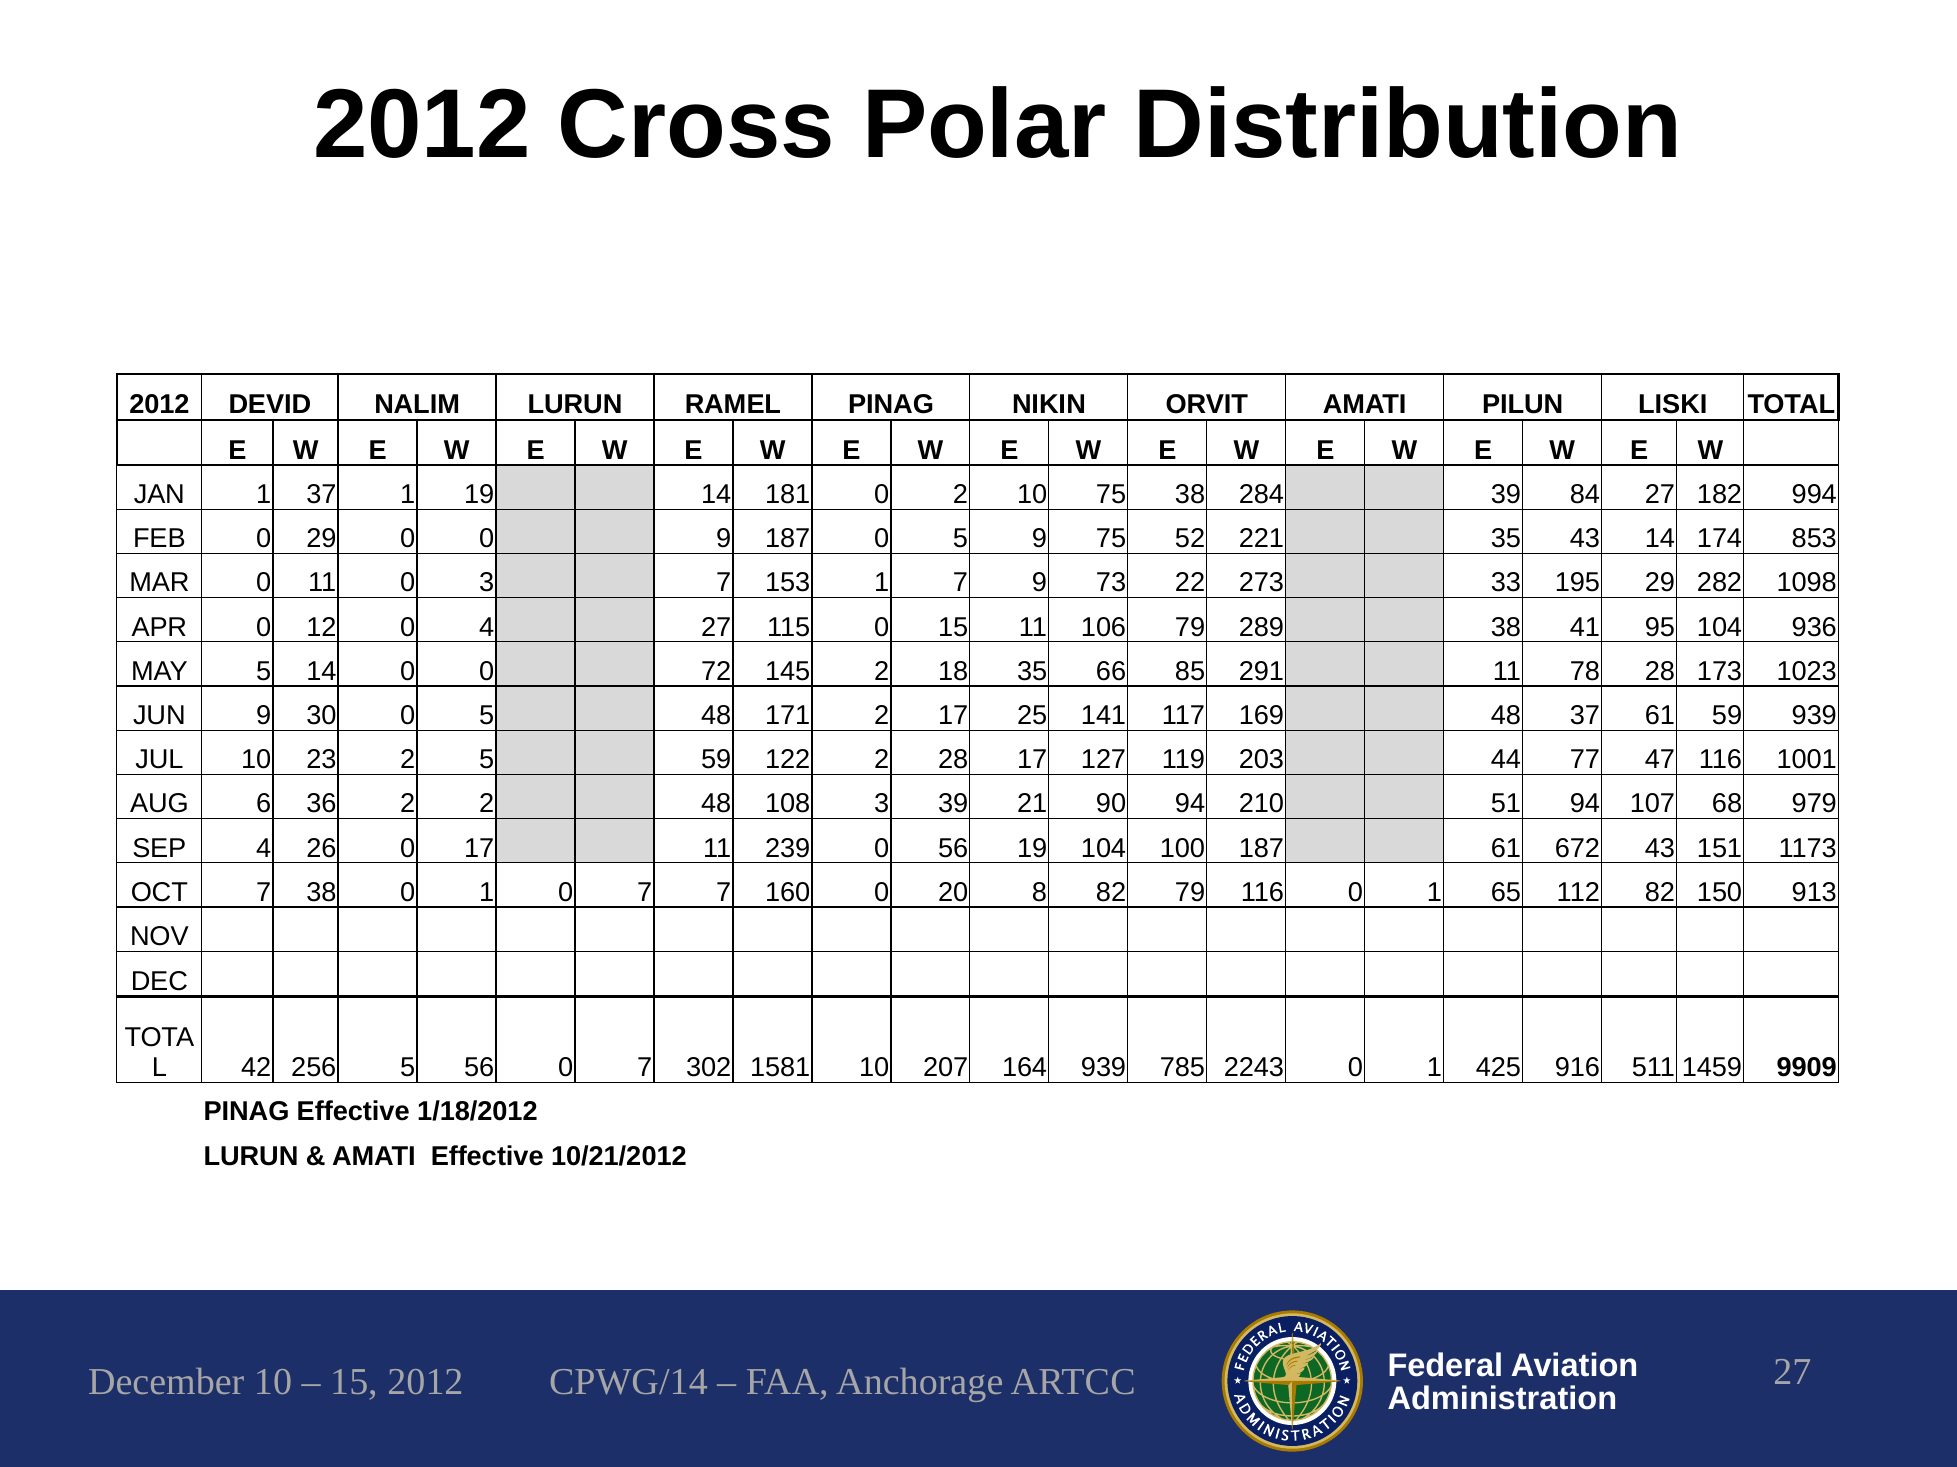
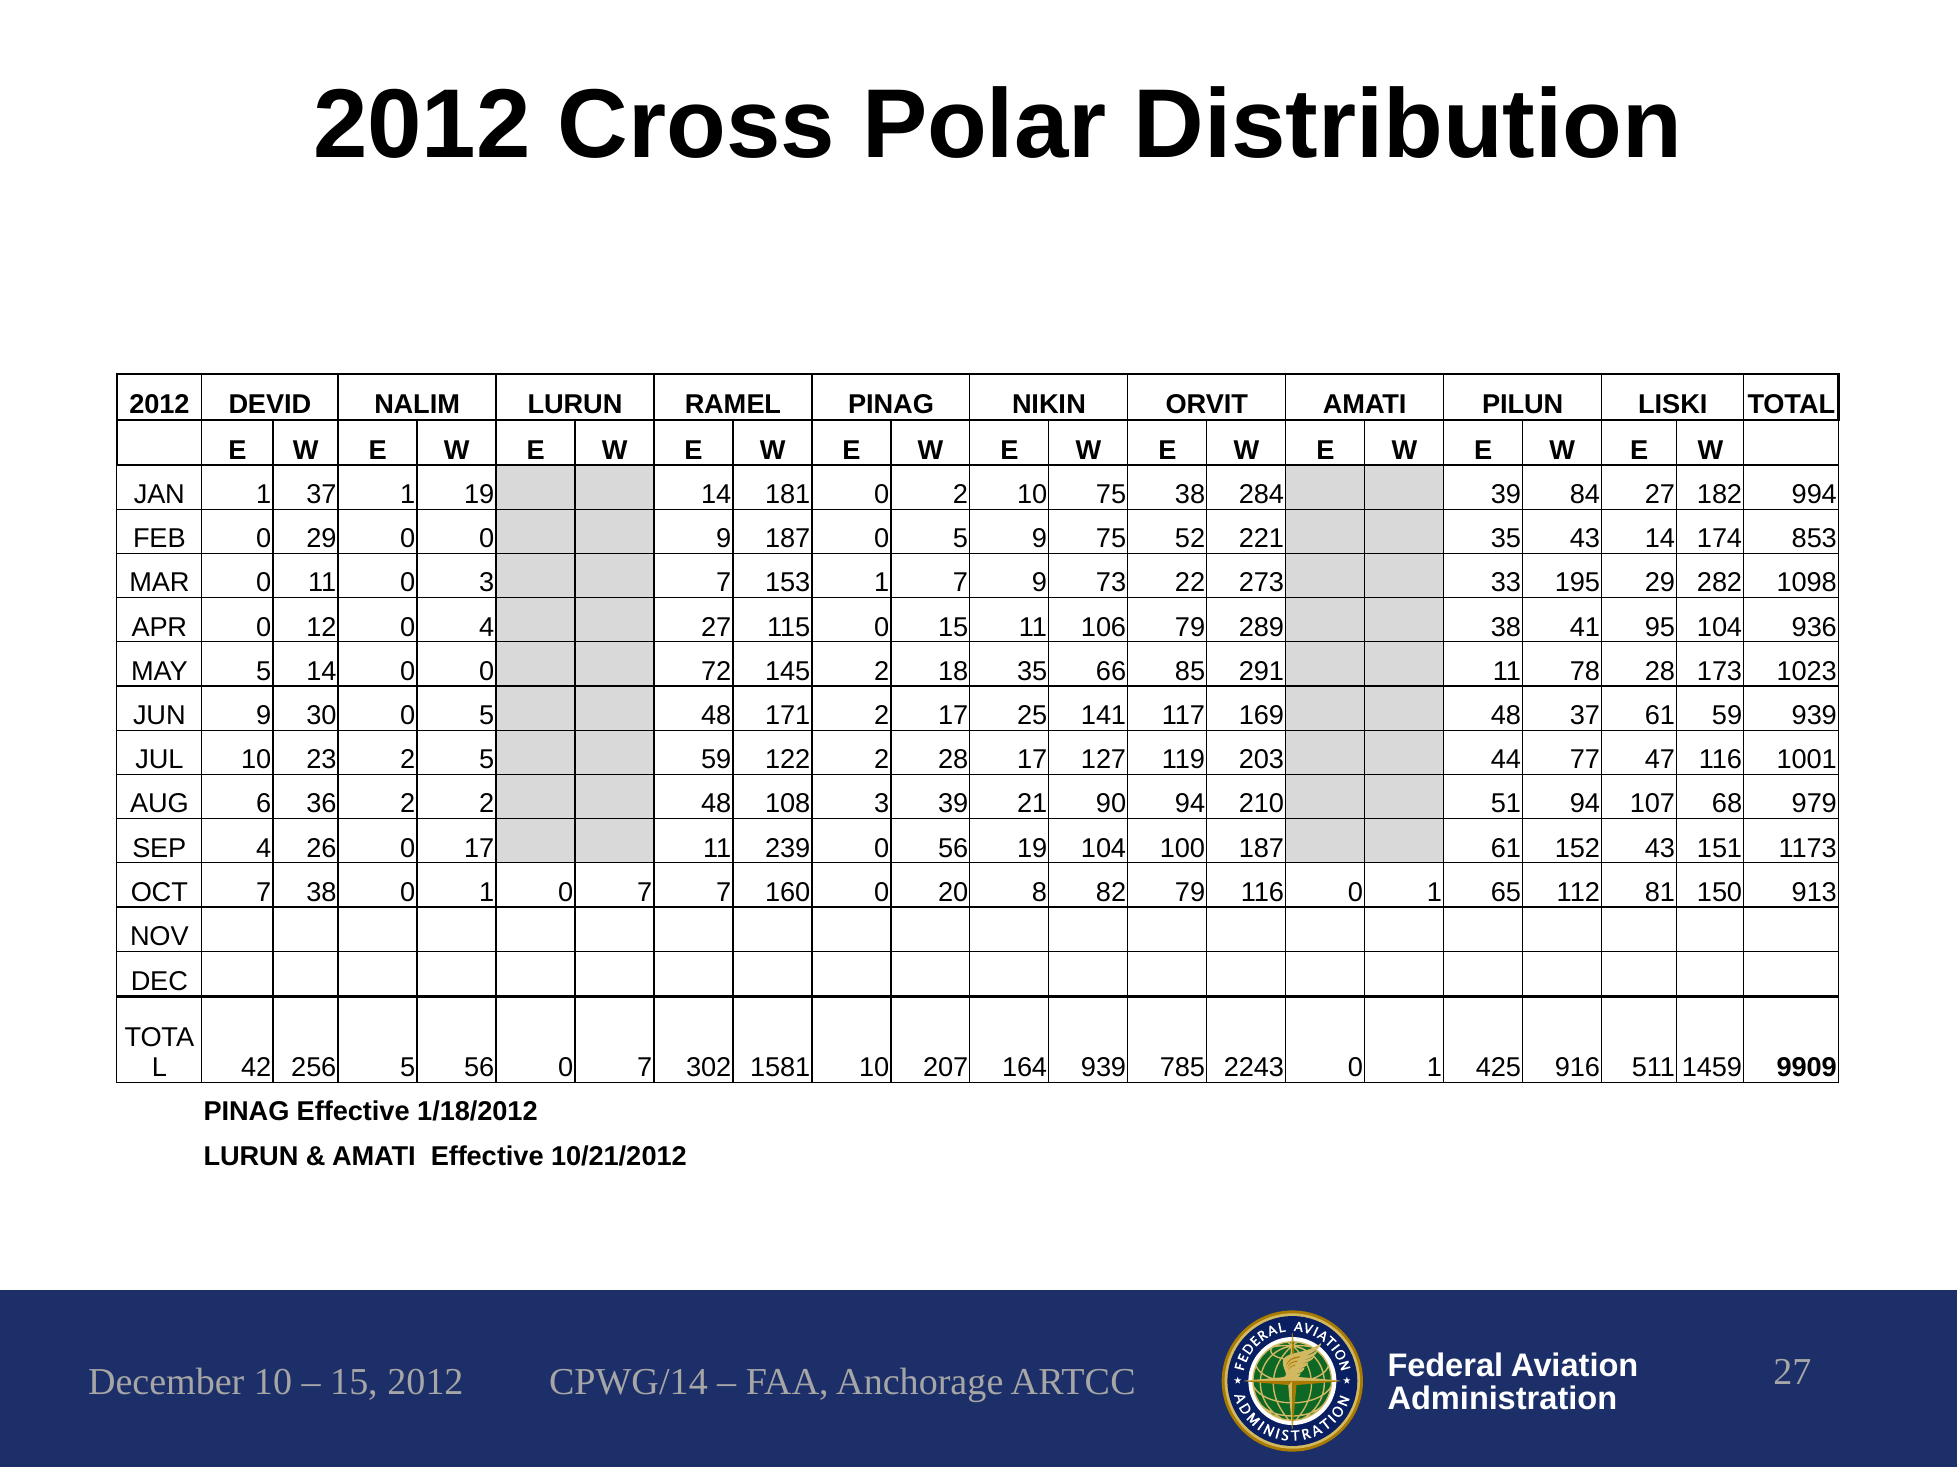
672: 672 -> 152
112 82: 82 -> 81
